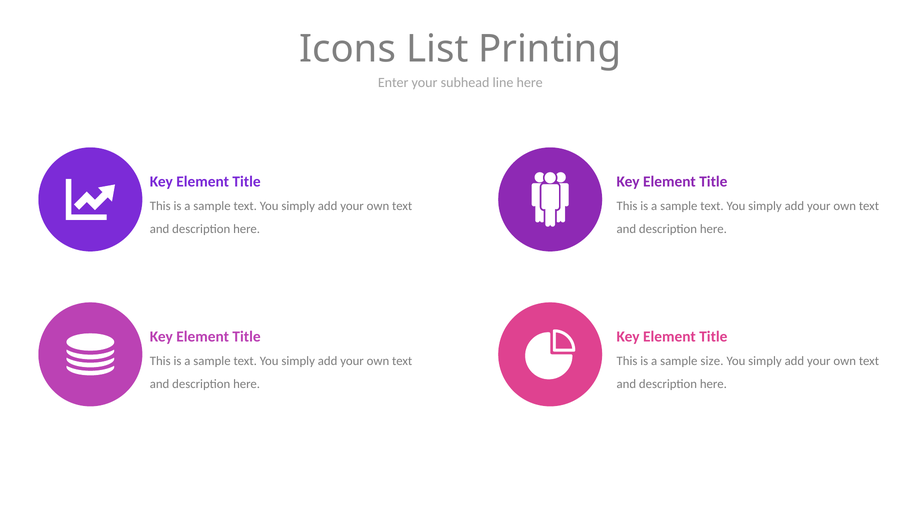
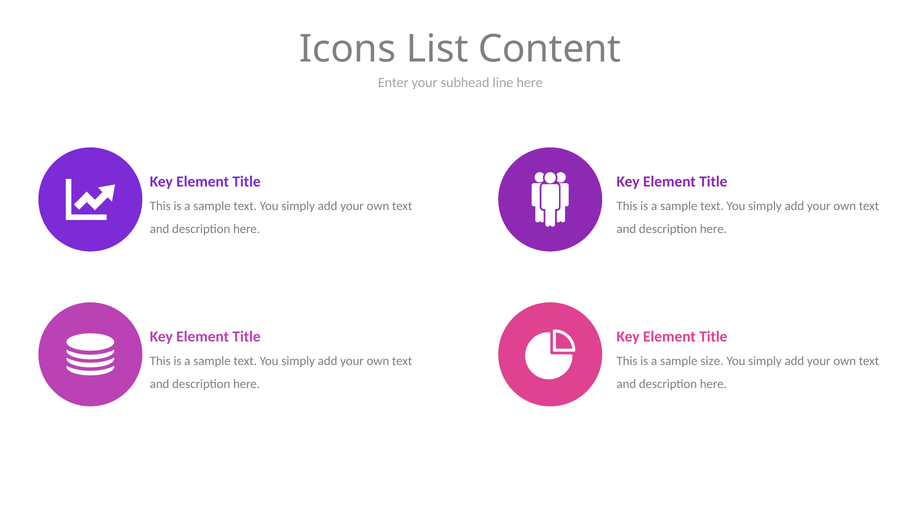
Printing: Printing -> Content
